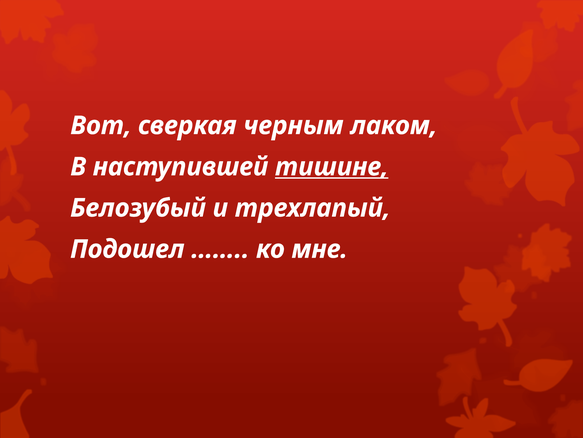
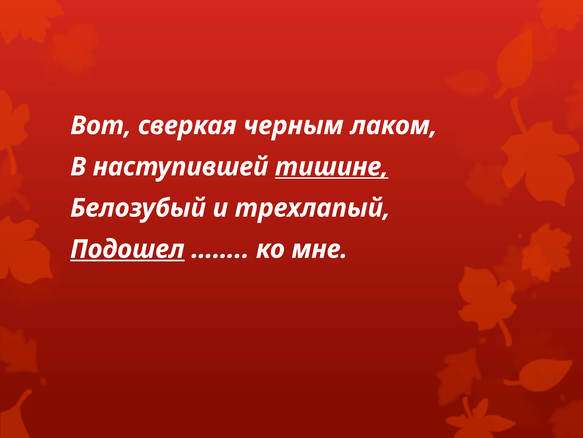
Подошел underline: none -> present
